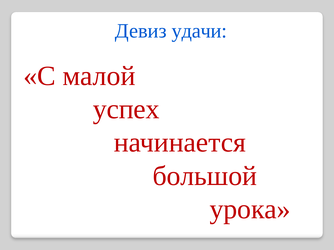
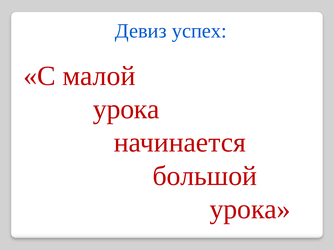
удачи: удачи -> успех
успех at (126, 109): успех -> урока
